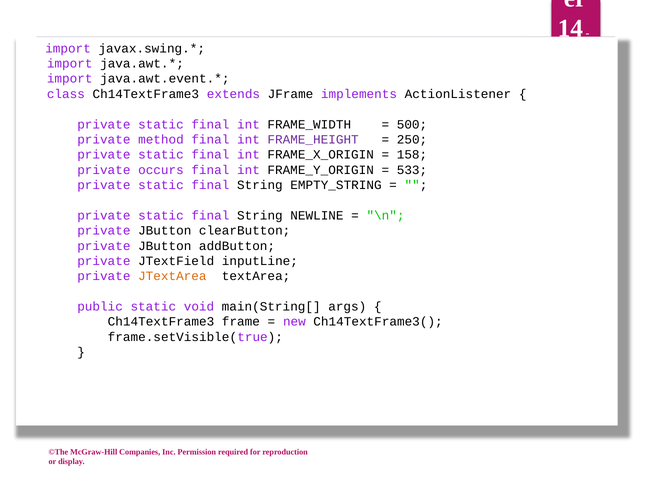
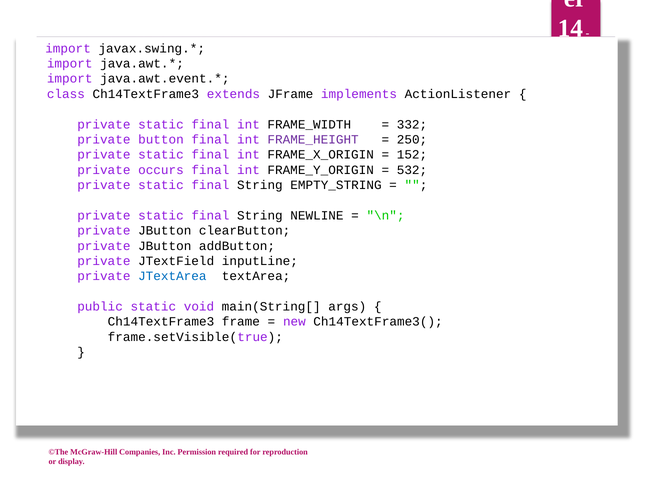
500: 500 -> 332
method: method -> button
158: 158 -> 152
533: 533 -> 532
JTextArea colour: orange -> blue
